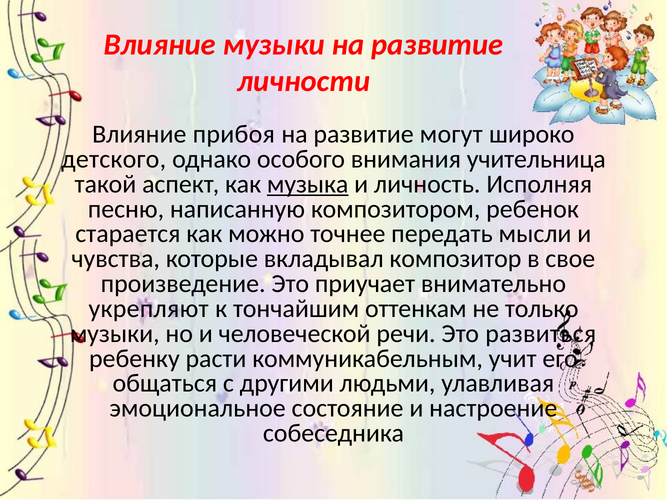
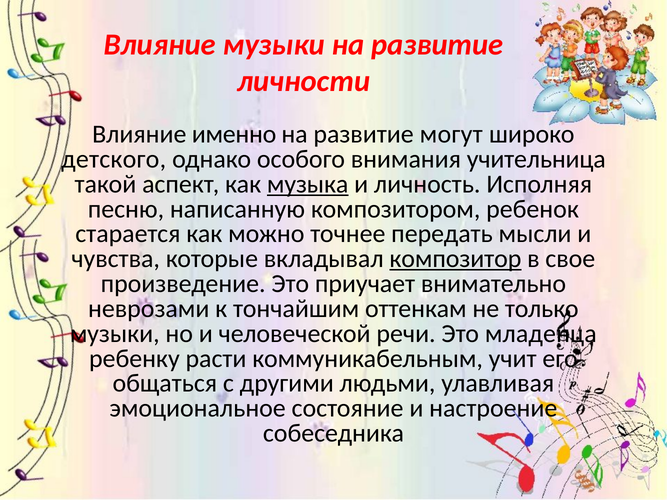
прибоя: прибоя -> именно
композитор underline: none -> present
укрепляют: укрепляют -> неврозами
развиться: развиться -> младенца
